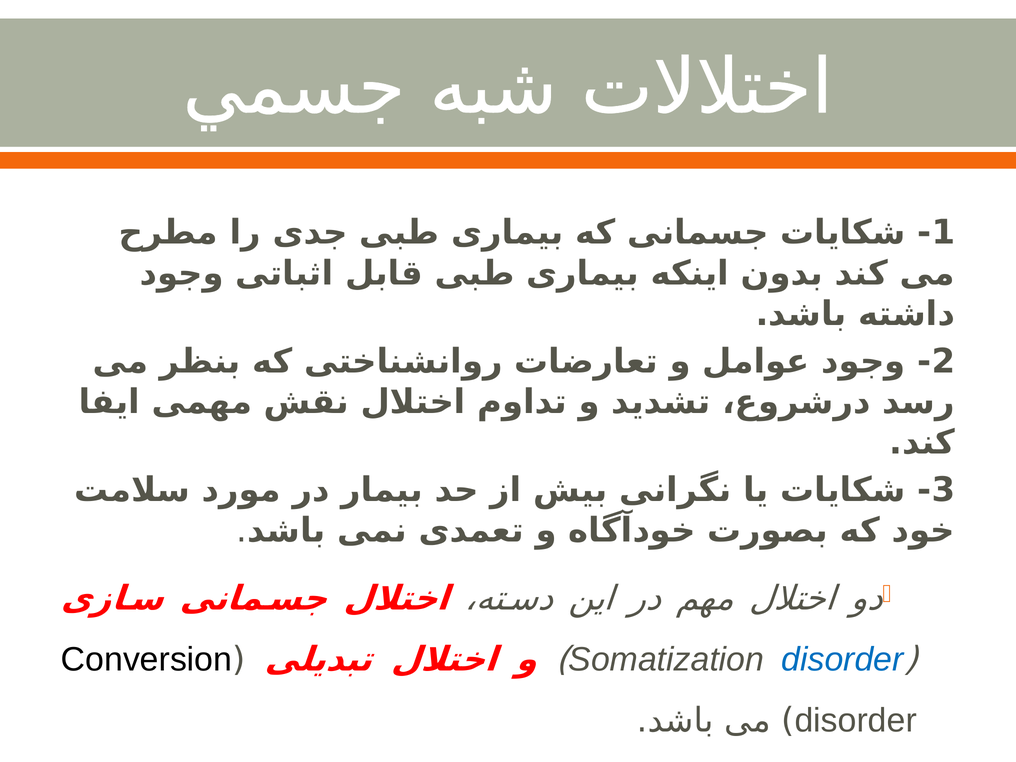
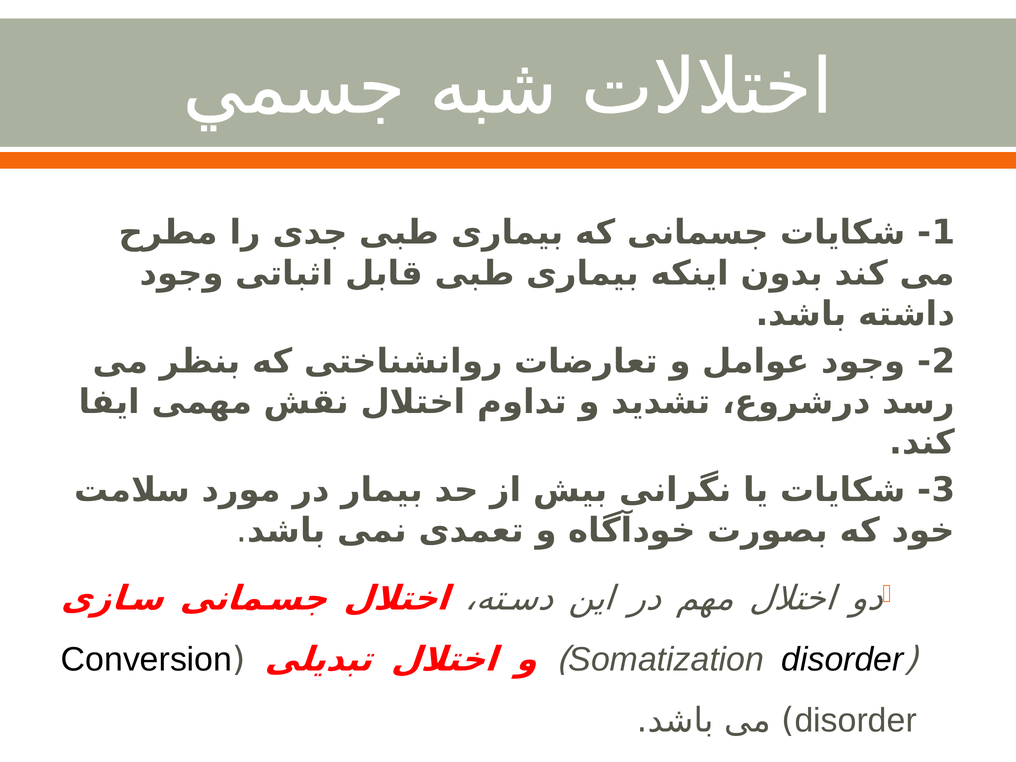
disorder at (842, 659) colour: blue -> black
